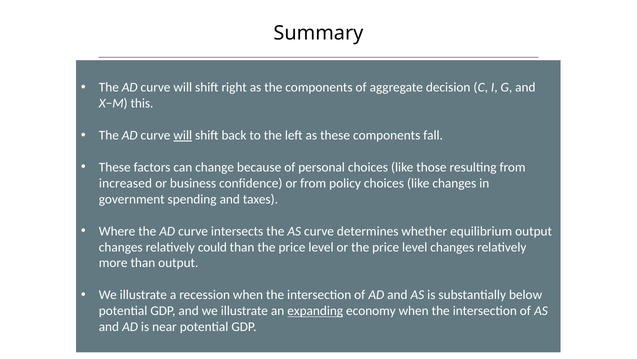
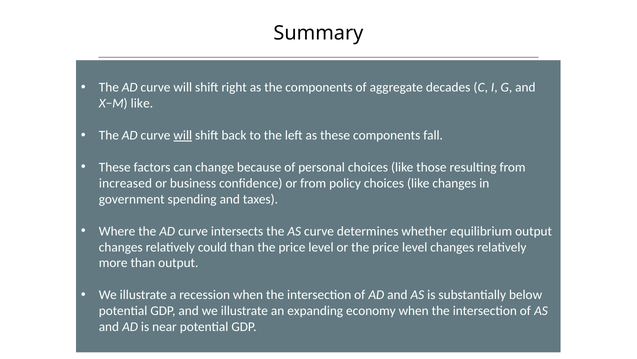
decision: decision -> decades
X−M this: this -> like
expanding underline: present -> none
